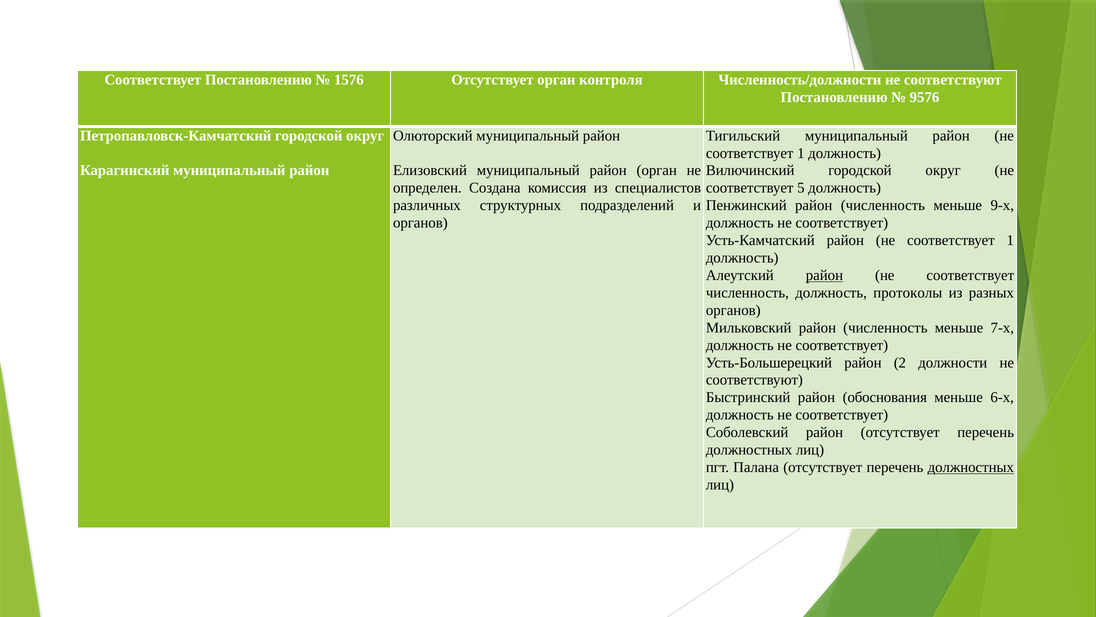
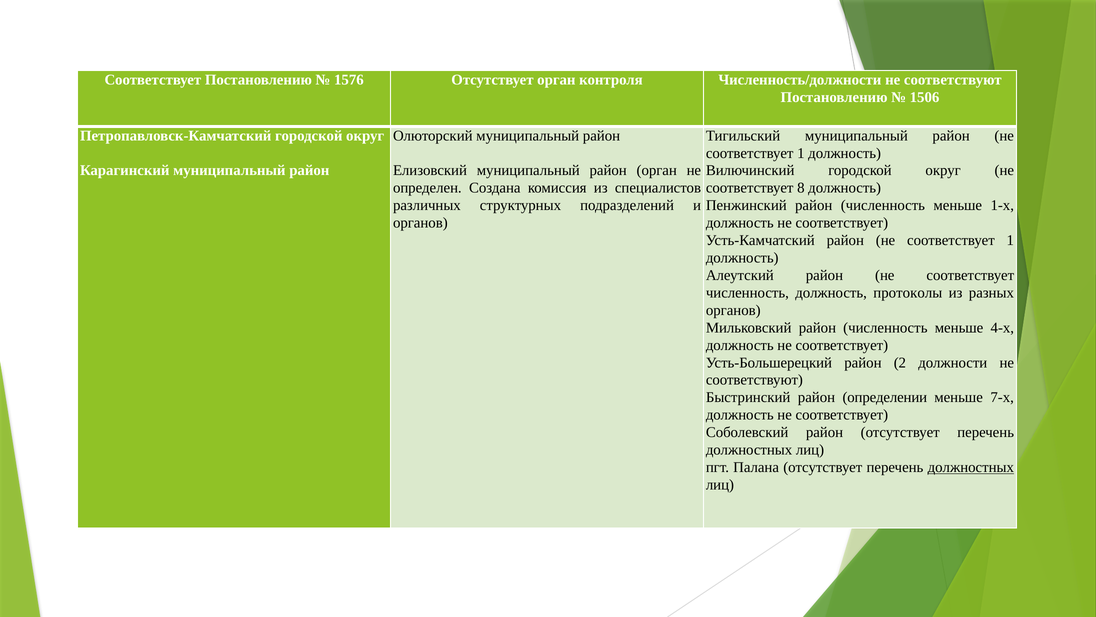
9576: 9576 -> 1506
5: 5 -> 8
9-х: 9-х -> 1-х
район at (824, 275) underline: present -> none
7-х: 7-х -> 4-х
обоснования: обоснования -> определении
6-х: 6-х -> 7-х
